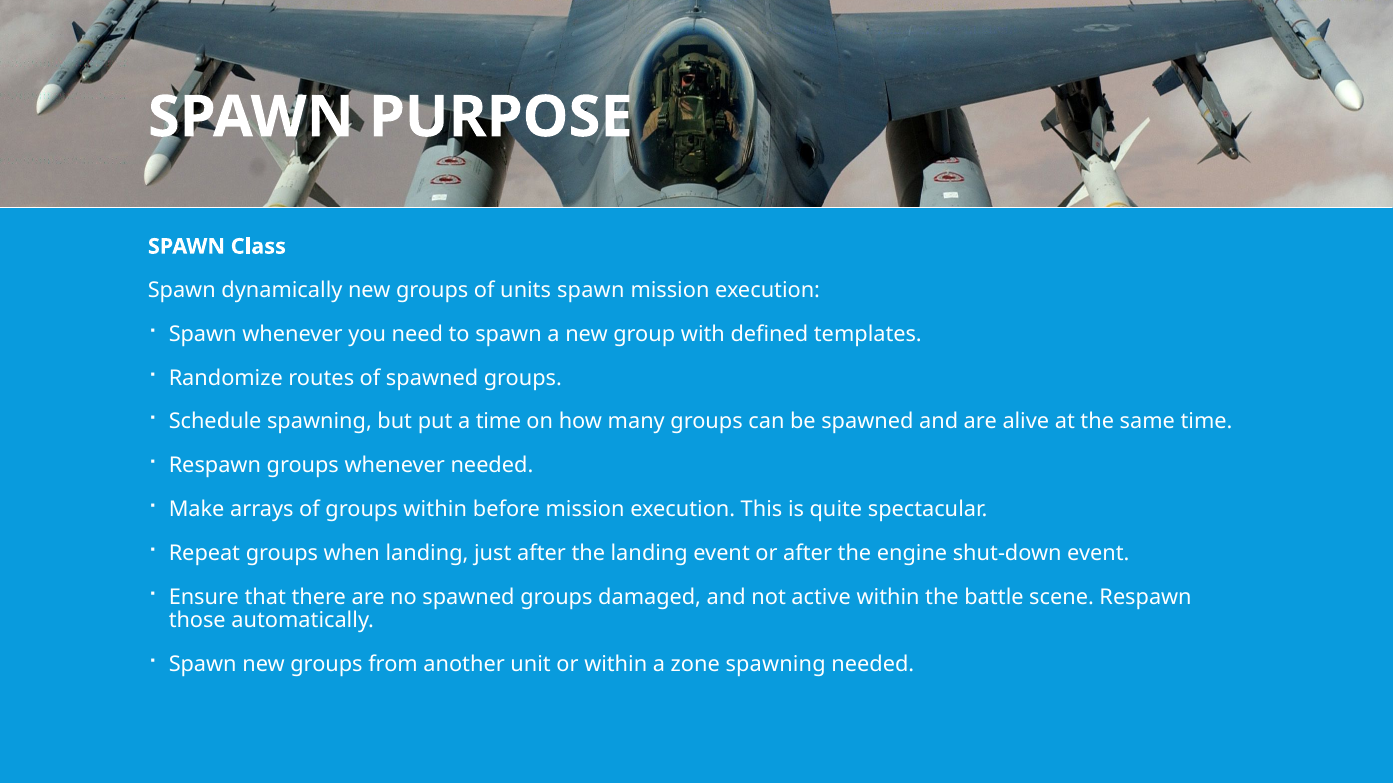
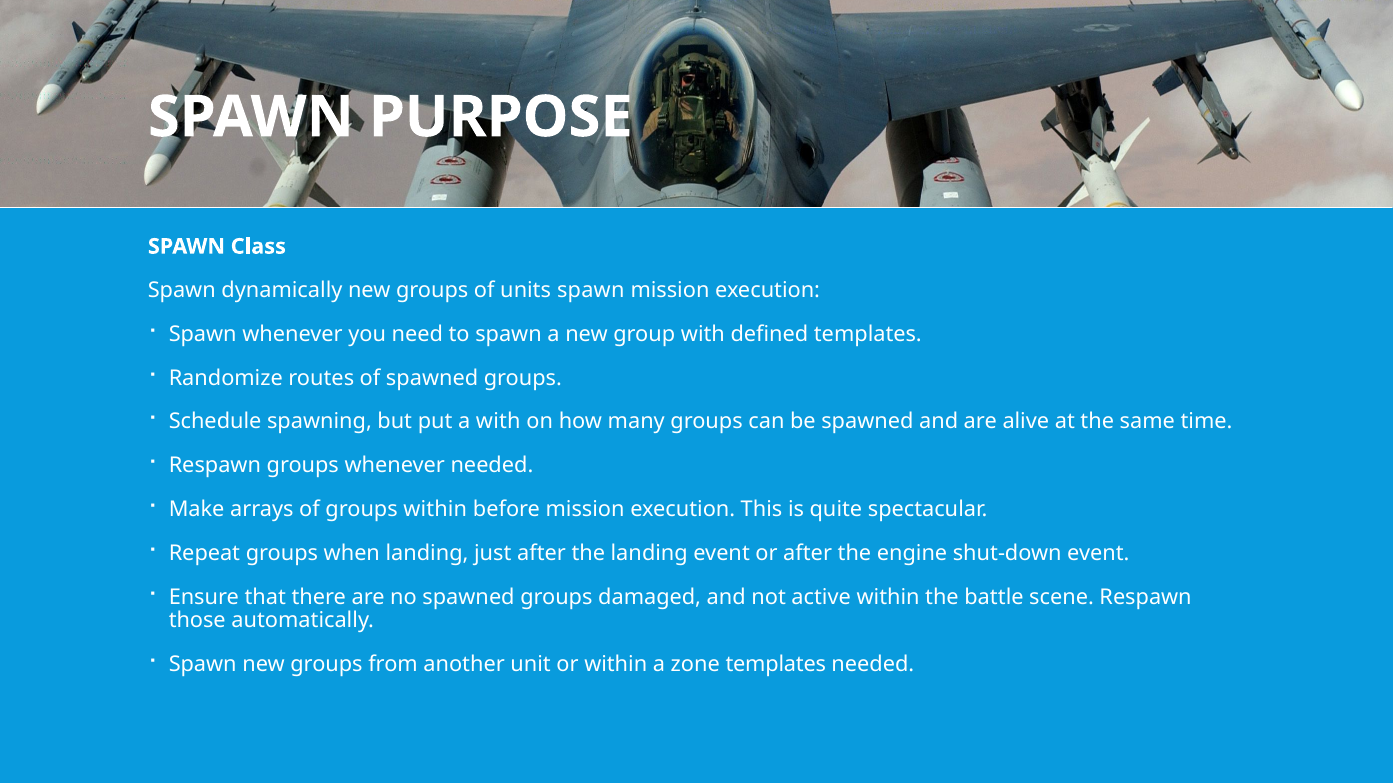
a time: time -> with
zone spawning: spawning -> templates
